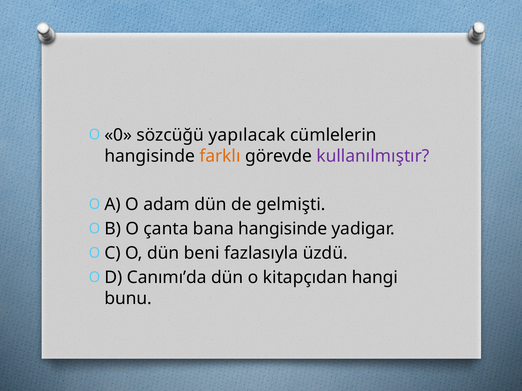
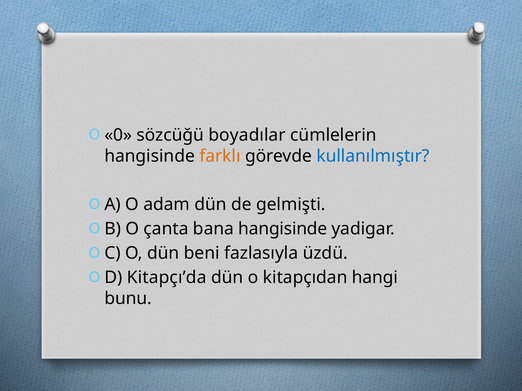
yapılacak: yapılacak -> boyadılar
kullanılmıştır colour: purple -> blue
Canımı’da: Canımı’da -> Kitapçı’da
